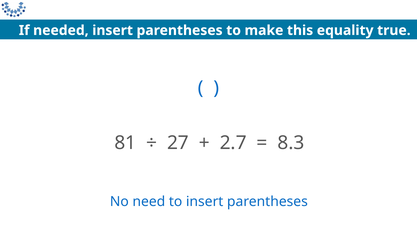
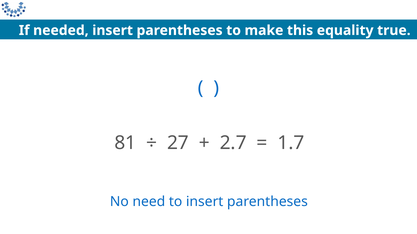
8.3: 8.3 -> 1.7
